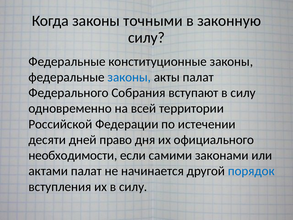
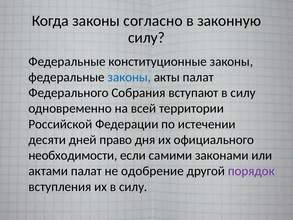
точными: точными -> согласно
начинается: начинается -> одобрение
порядок colour: blue -> purple
